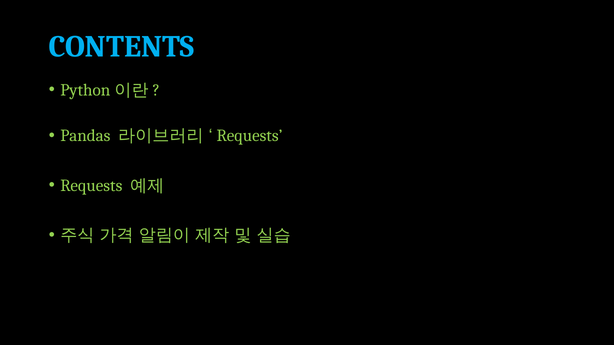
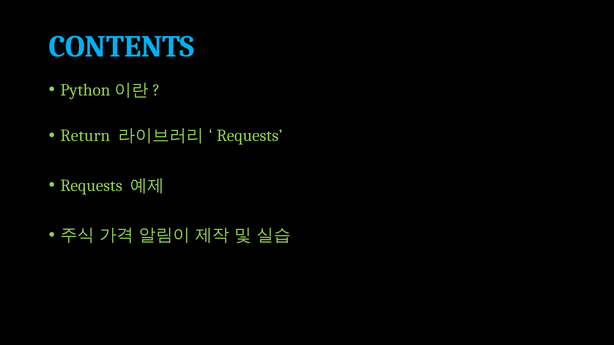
Pandas: Pandas -> Return
